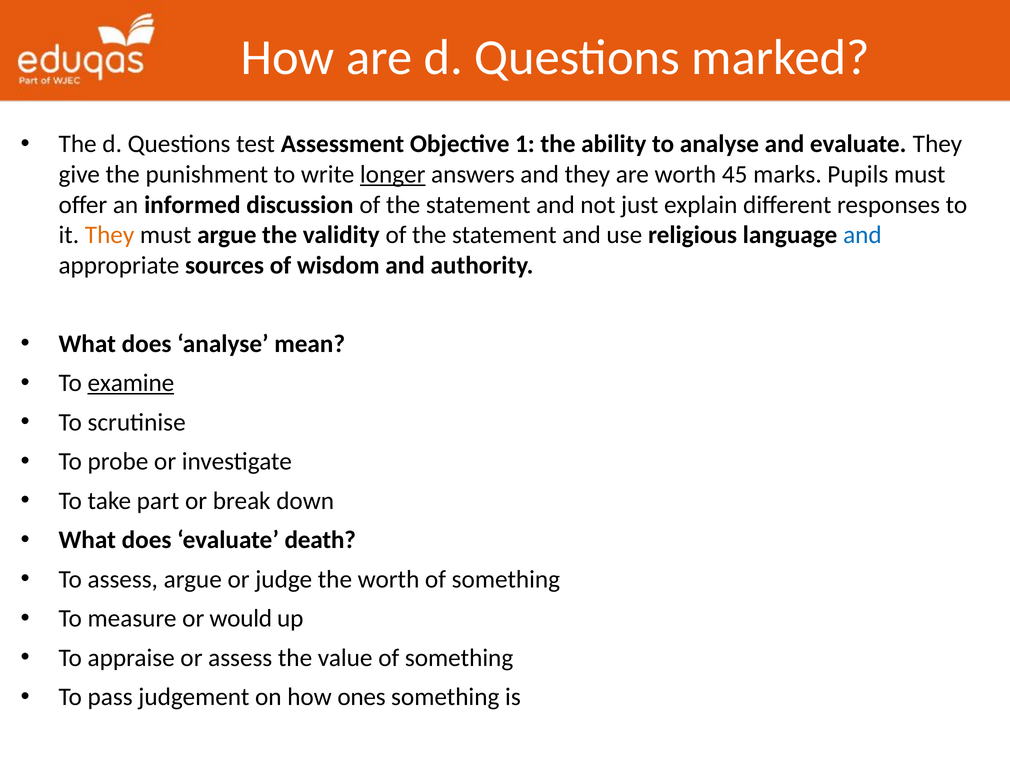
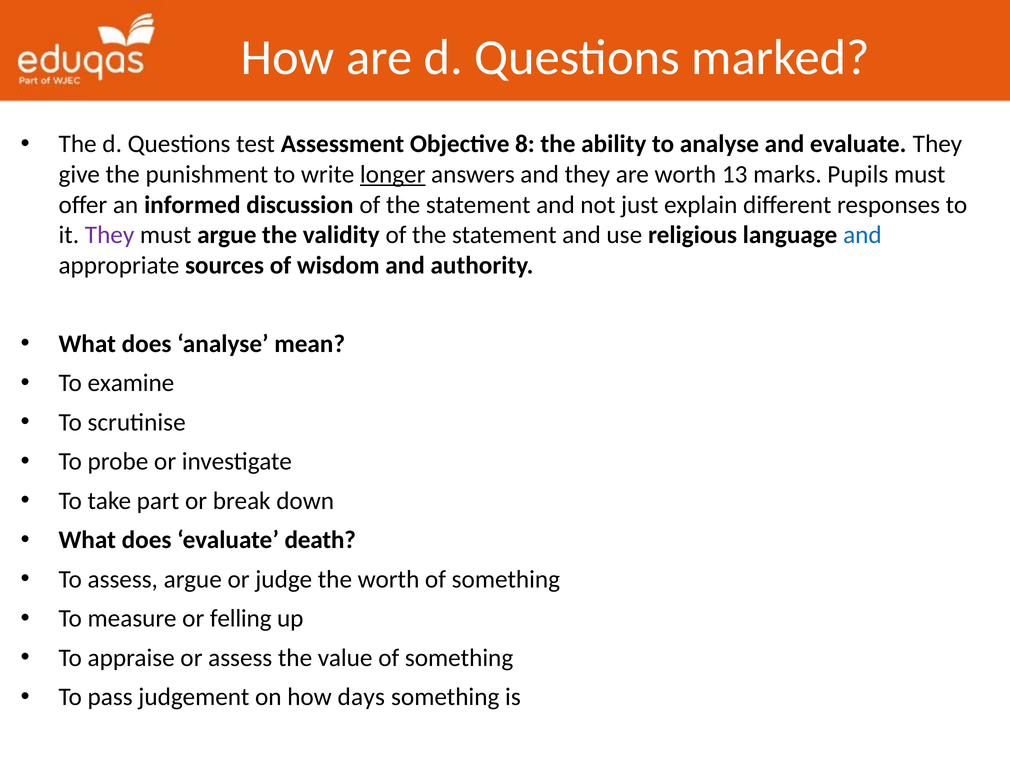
1: 1 -> 8
45: 45 -> 13
They at (110, 235) colour: orange -> purple
examine underline: present -> none
would: would -> felling
ones: ones -> days
